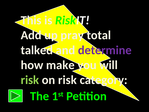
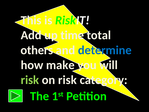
pray: pray -> time
talked: talked -> others
determine colour: purple -> blue
